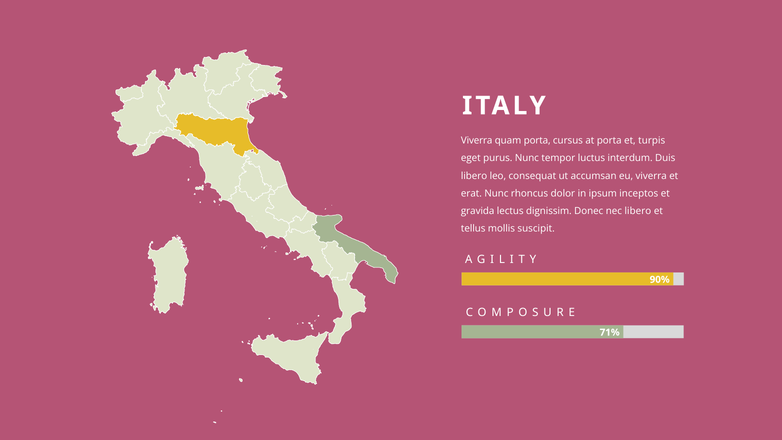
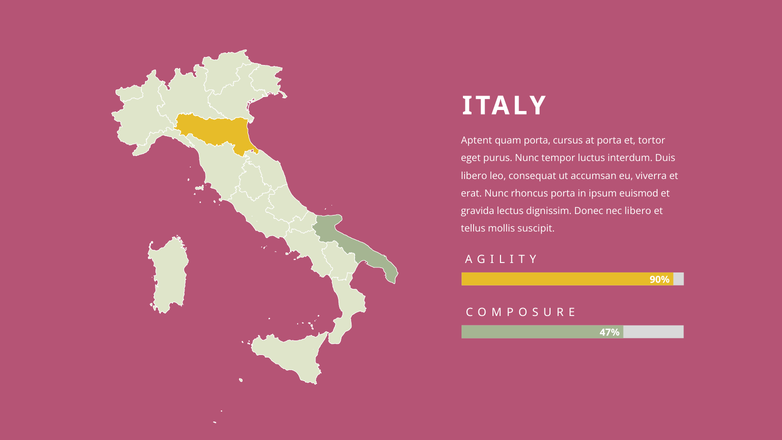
Viverra at (477, 141): Viverra -> Aptent
turpis: turpis -> tortor
rhoncus dolor: dolor -> porta
inceptos: inceptos -> euismod
71%: 71% -> 47%
